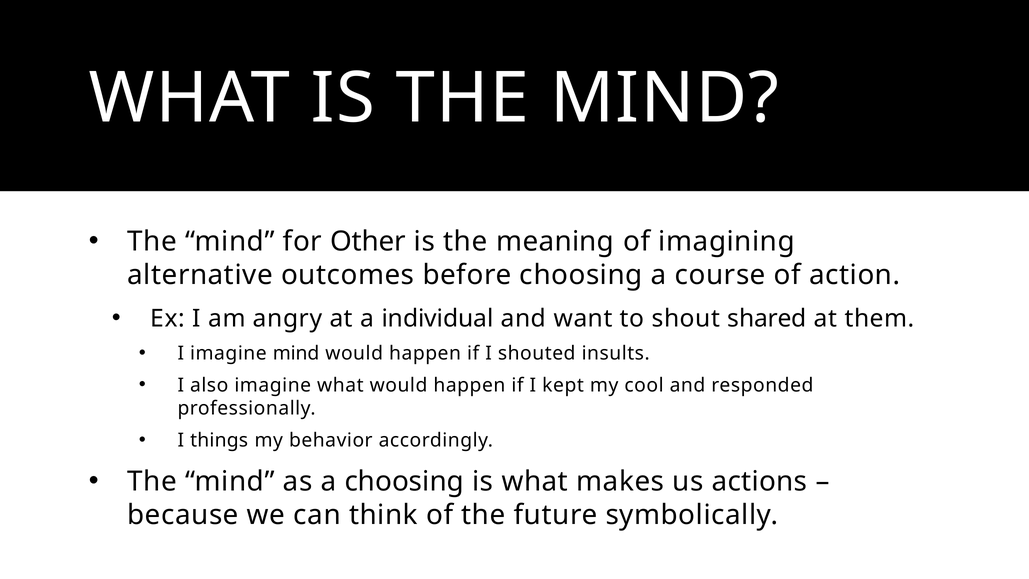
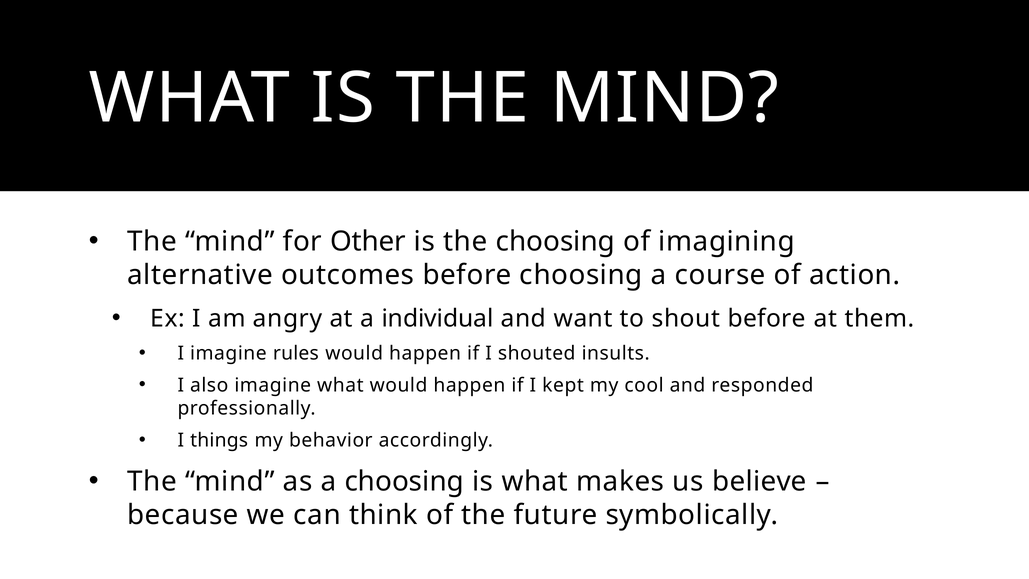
the meaning: meaning -> choosing
shout shared: shared -> before
imagine mind: mind -> rules
actions: actions -> believe
